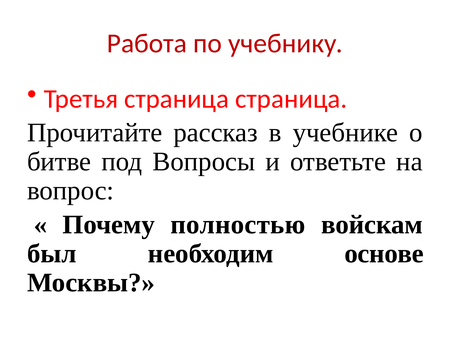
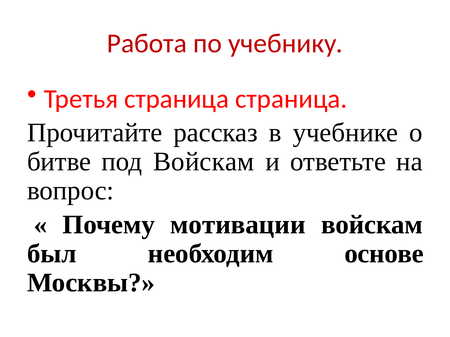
под Вопросы: Вопросы -> Войскам
полностью: полностью -> мотивации
